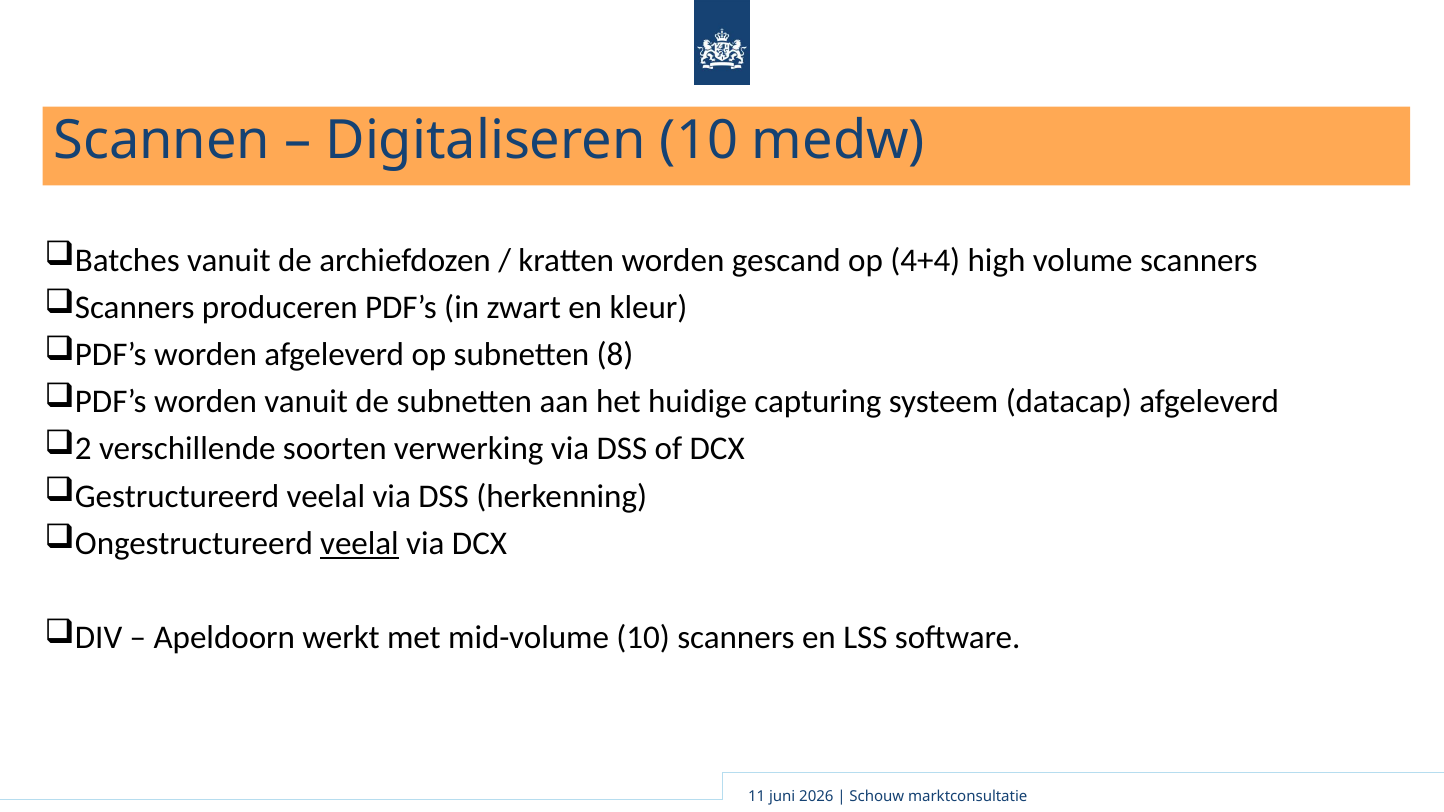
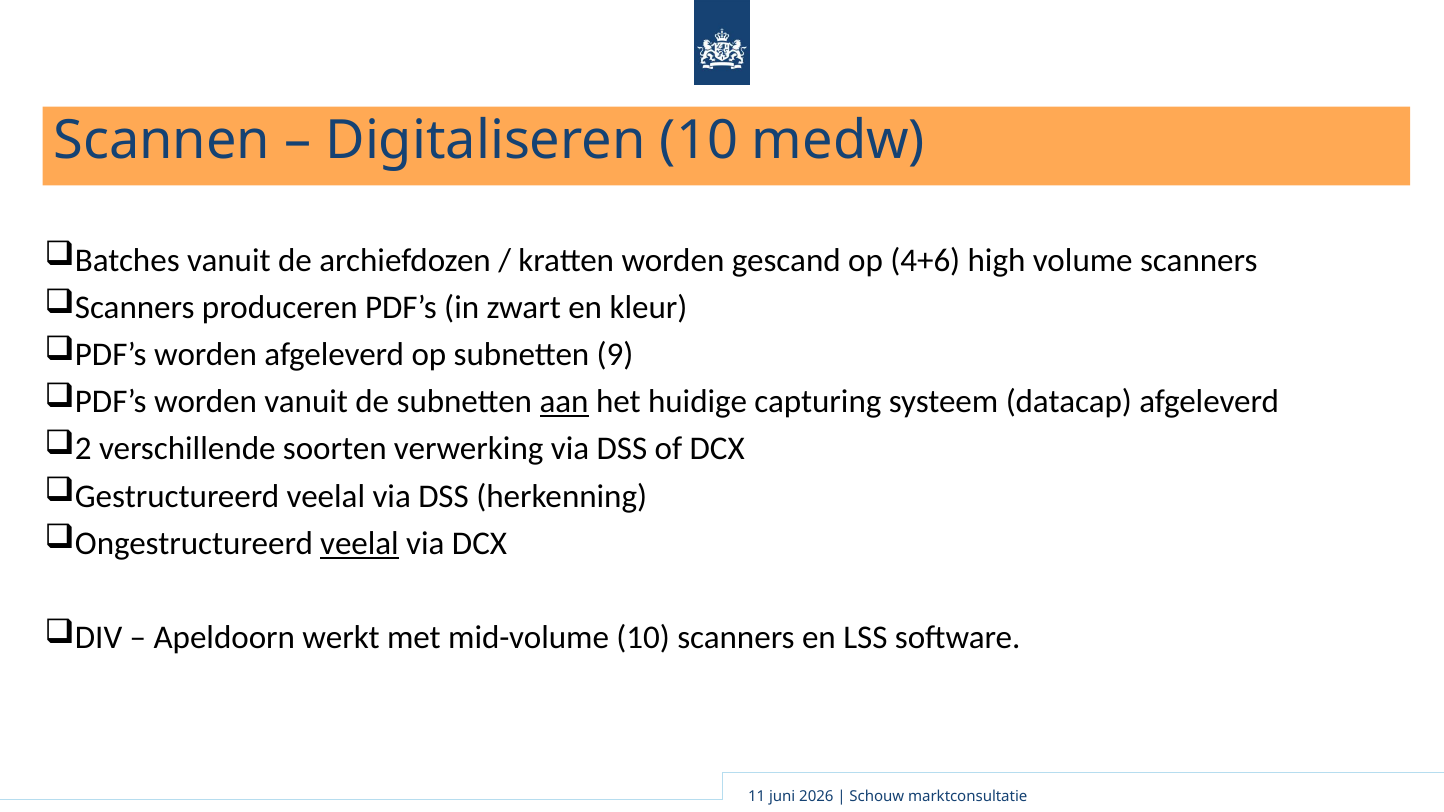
4+4: 4+4 -> 4+6
8: 8 -> 9
aan underline: none -> present
